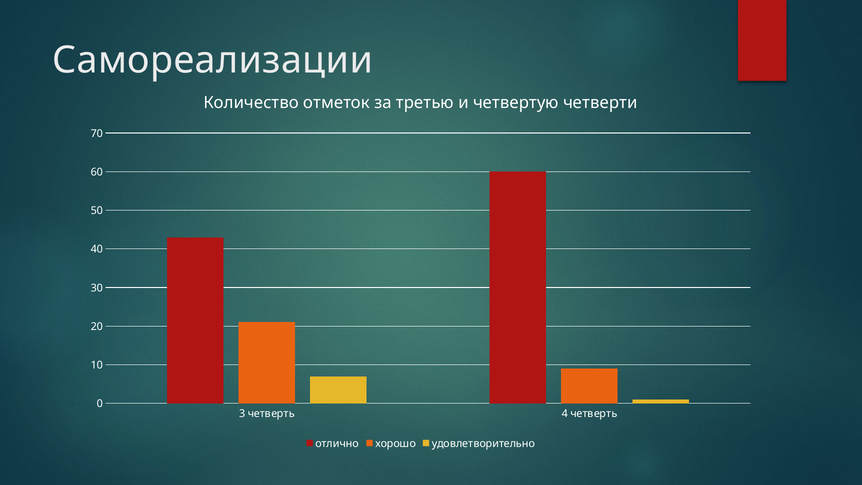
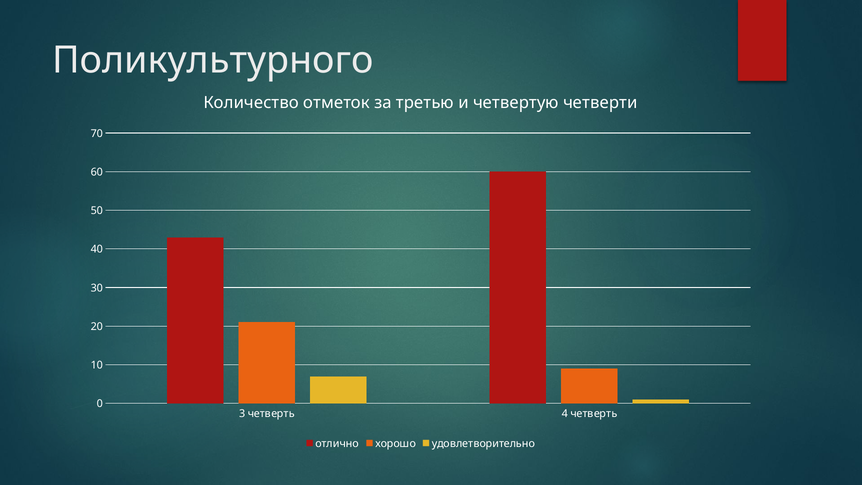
Самореализации: Самореализации -> Поликультурного
